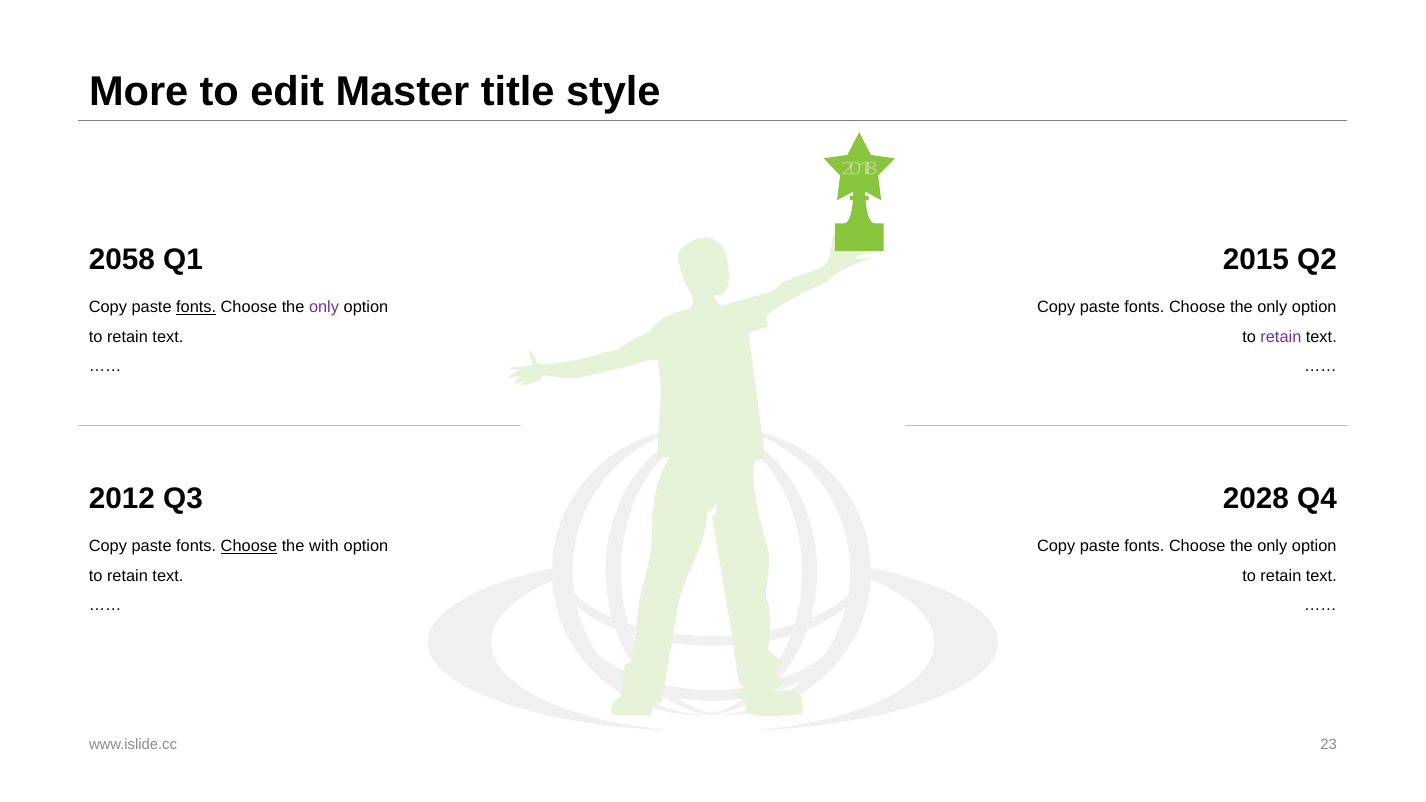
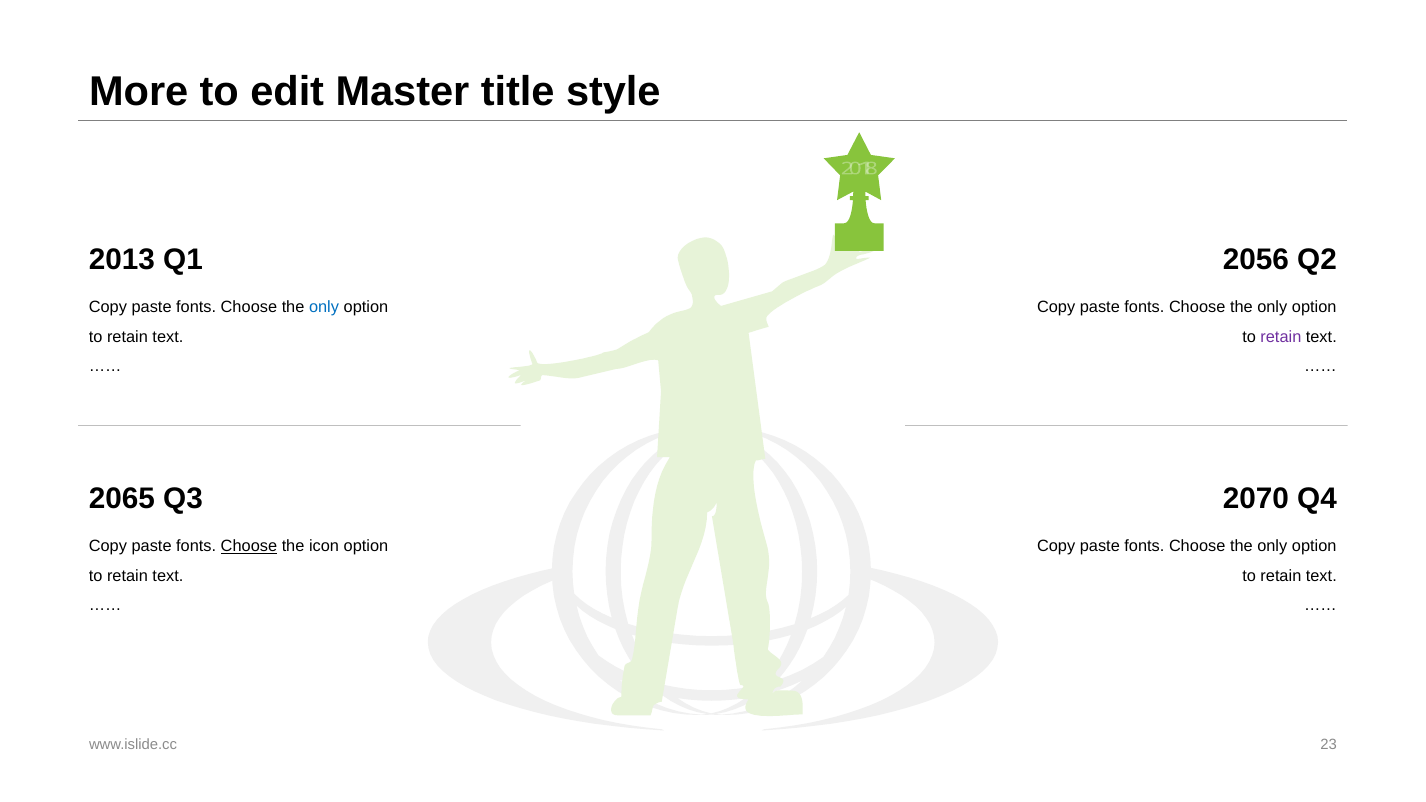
2058: 2058 -> 2013
2015: 2015 -> 2056
fonts at (196, 308) underline: present -> none
only at (324, 308) colour: purple -> blue
2012: 2012 -> 2065
2028: 2028 -> 2070
with: with -> icon
